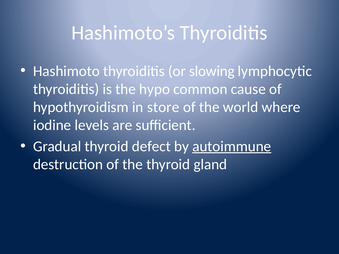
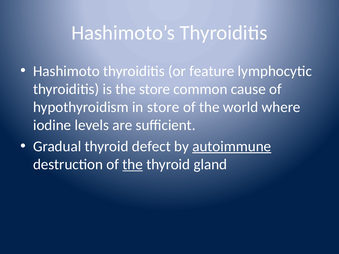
slowing: slowing -> feature
the hypo: hypo -> store
the at (133, 165) underline: none -> present
